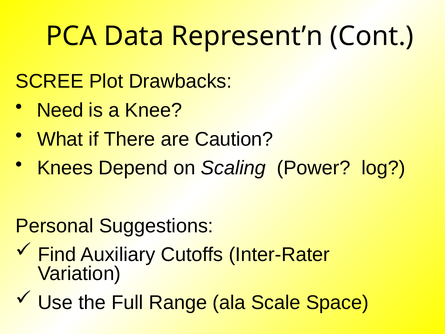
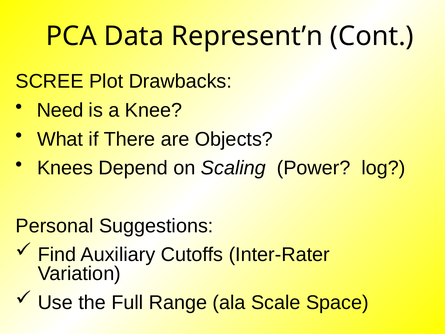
Caution: Caution -> Objects
